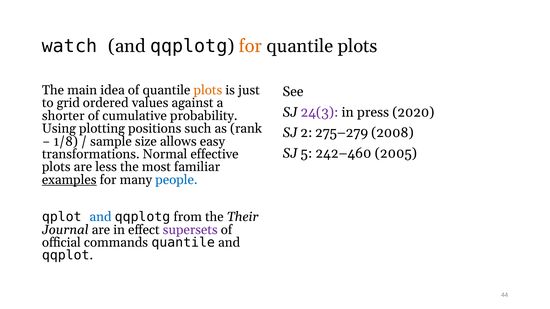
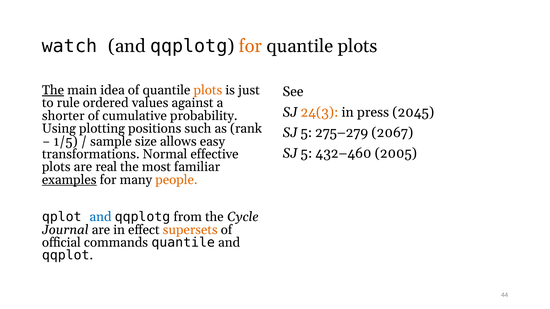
The at (53, 90) underline: none -> present
grid: grid -> rule
24(3 colour: purple -> orange
2020: 2020 -> 2045
2 at (306, 133): 2 -> 5
2008: 2008 -> 2067
1/8: 1/8 -> 1/5
242–460: 242–460 -> 432–460
less: less -> real
people colour: blue -> orange
Their: Their -> Cycle
supersets colour: purple -> orange
